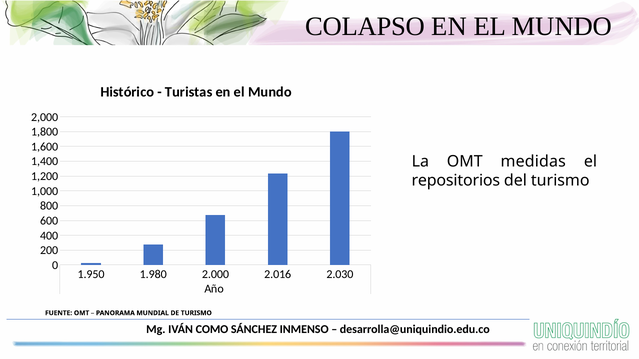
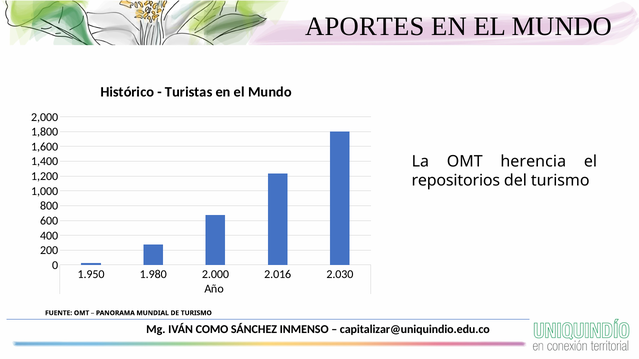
COLAPSO: COLAPSO -> APORTES
medidas: medidas -> herencia
desarrolla@uniquindio.edu.co: desarrolla@uniquindio.edu.co -> capitalizar@uniquindio.edu.co
